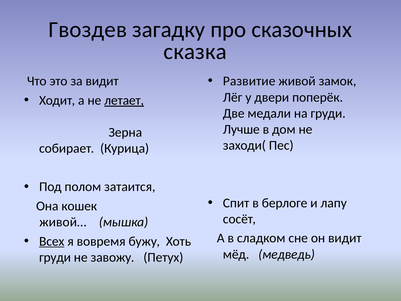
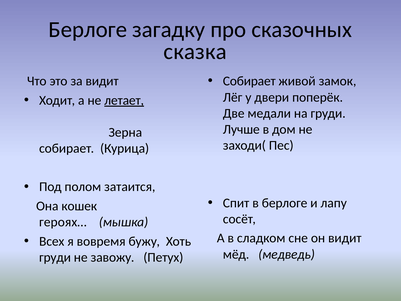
Гвоздев at (88, 30): Гвоздев -> Берлоге
Развитие at (249, 81): Развитие -> Собирает
живой…: живой… -> героях…
Всех underline: present -> none
